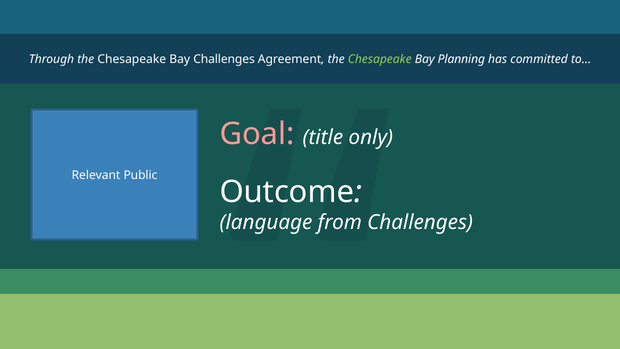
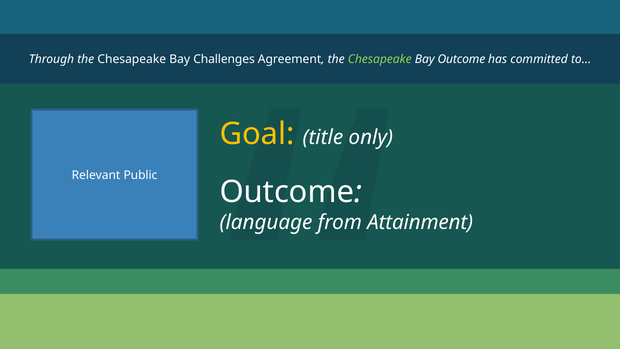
Bay Planning: Planning -> Outcome
Goal colour: pink -> yellow
from Challenges: Challenges -> Attainment
